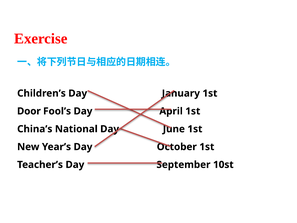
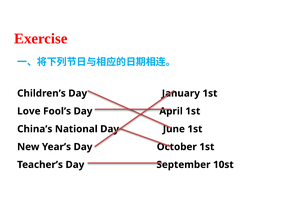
Door: Door -> Love
